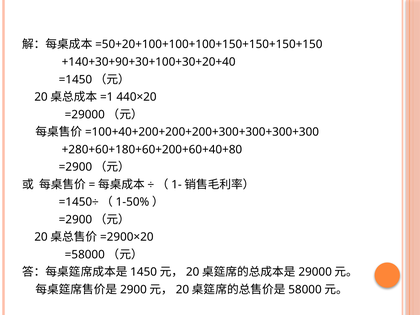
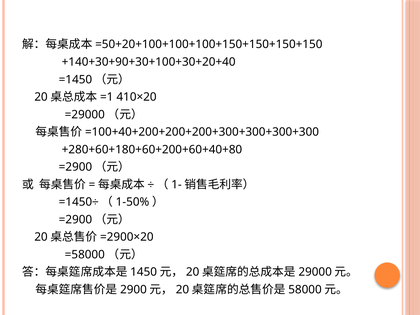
440×20: 440×20 -> 410×20
